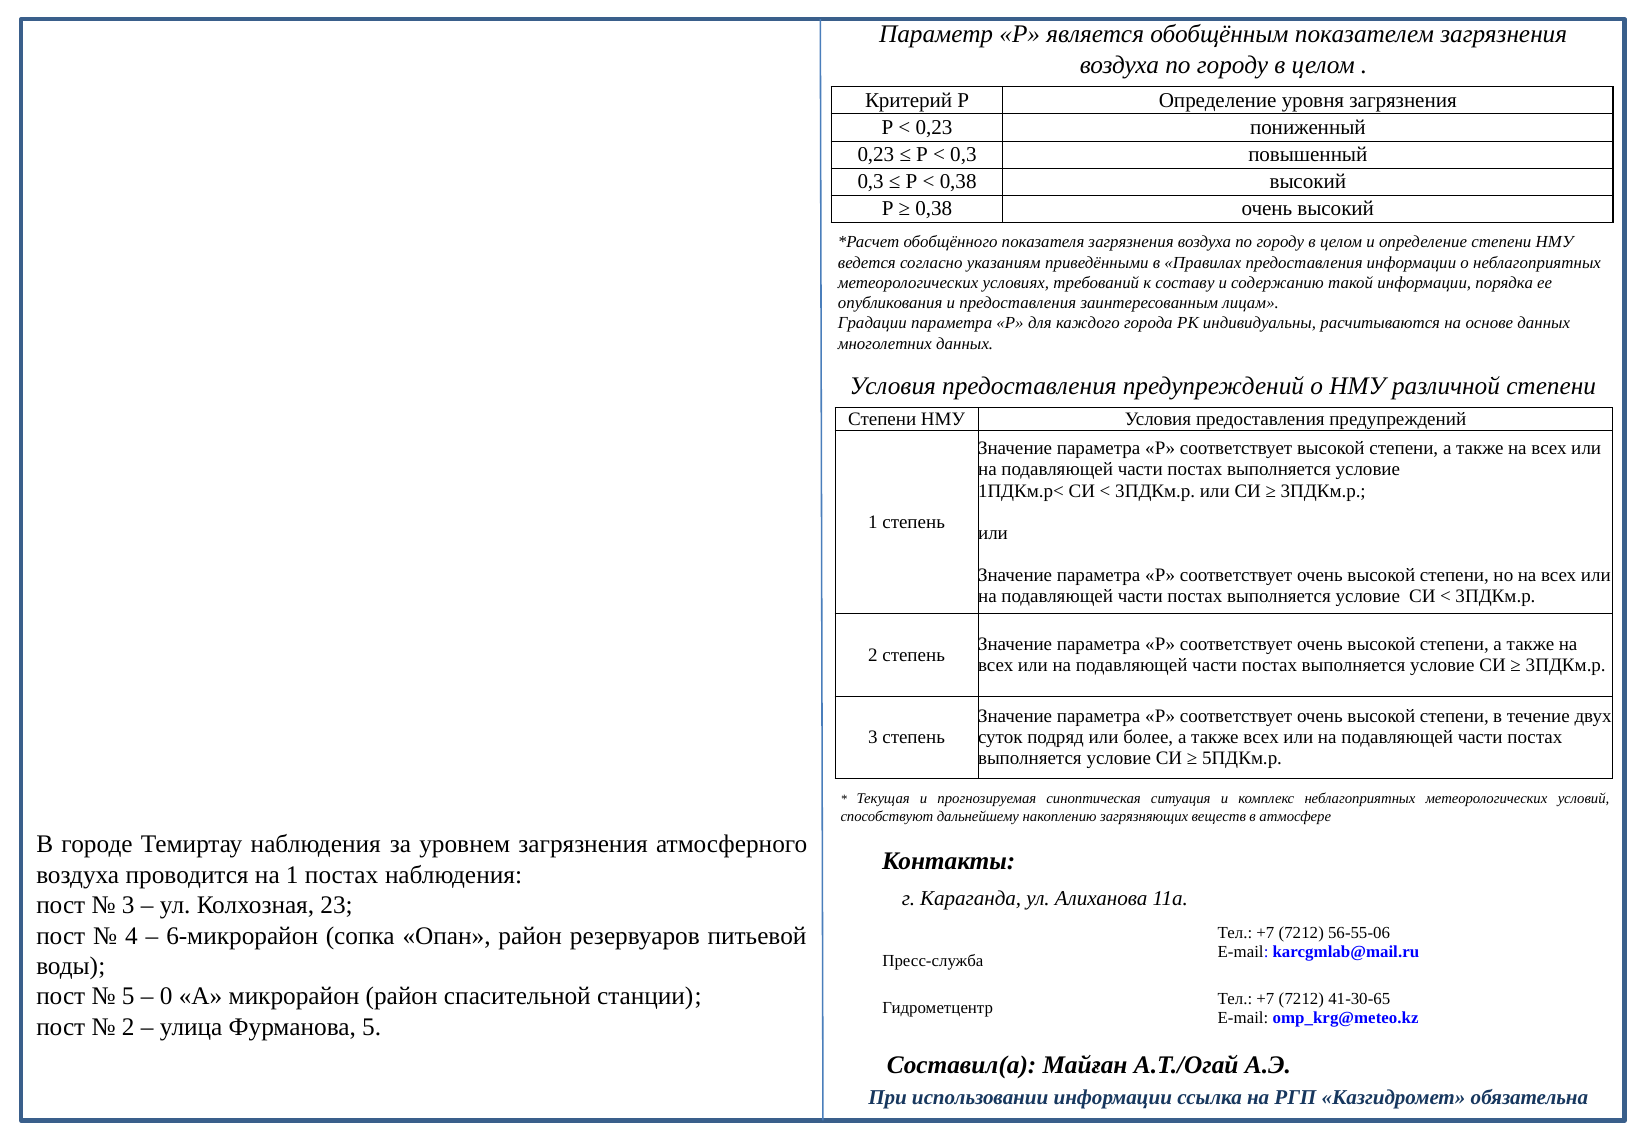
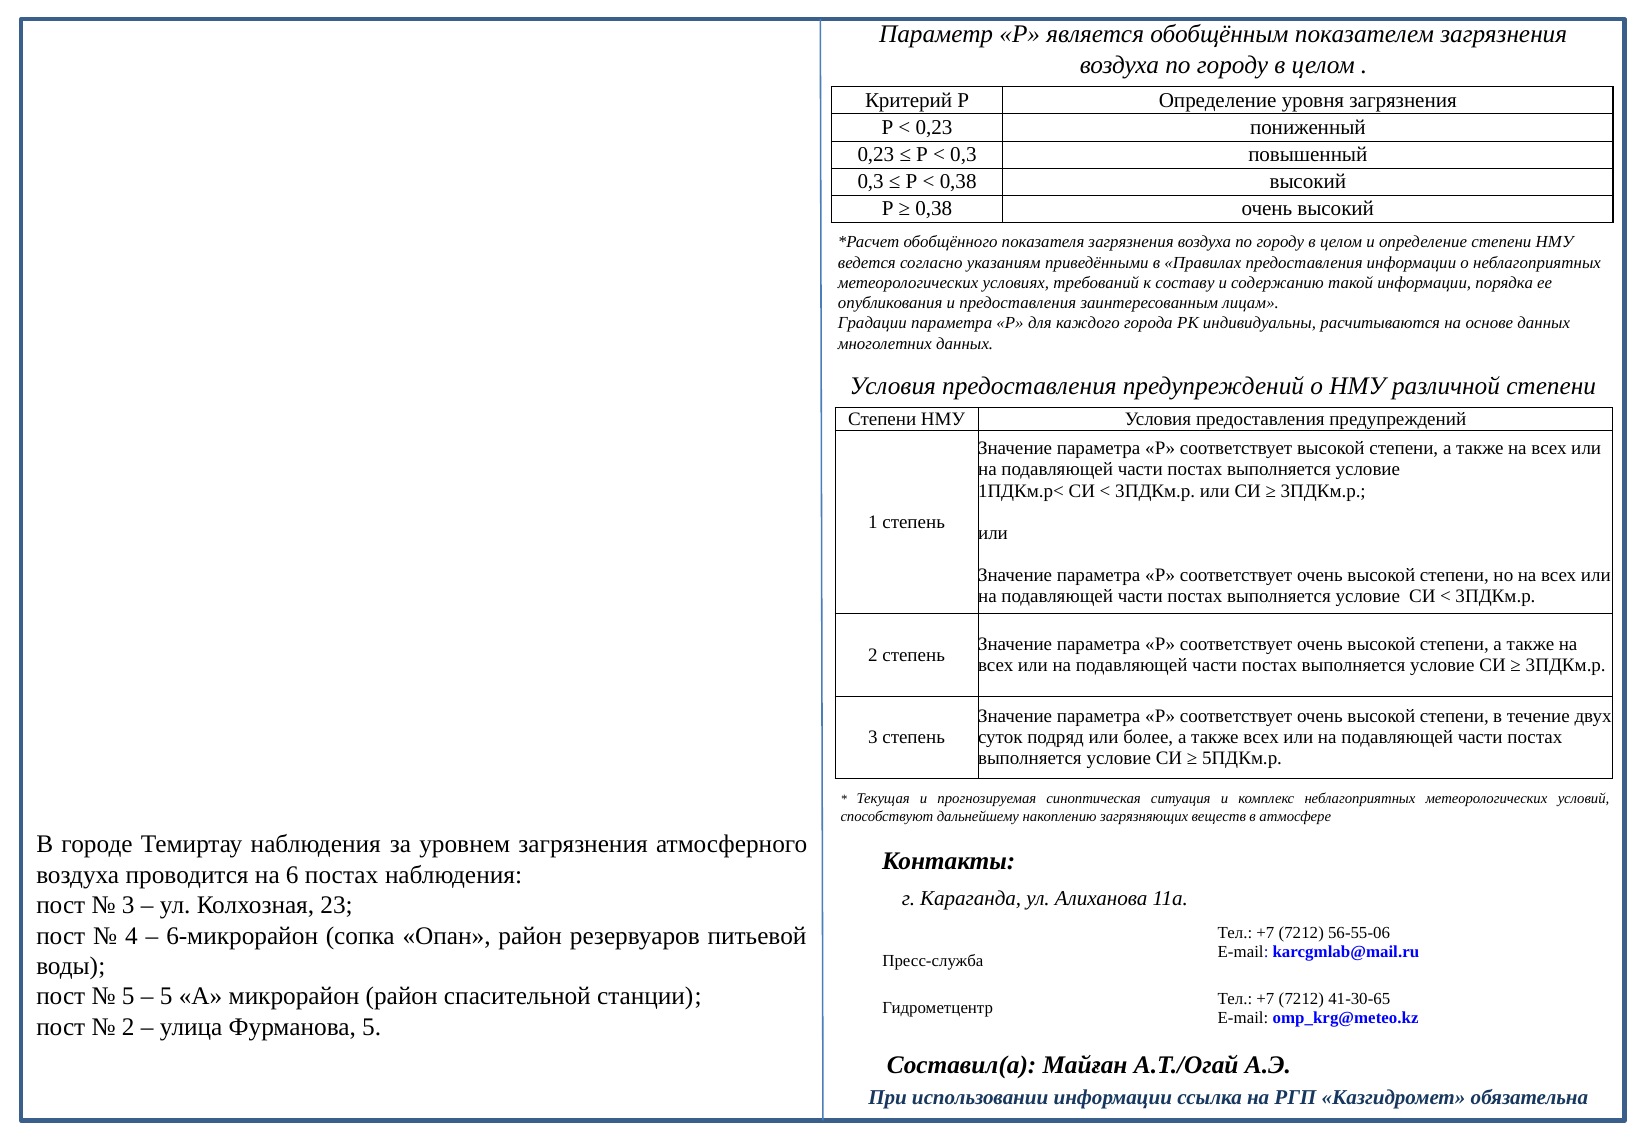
на 1: 1 -> 6
0 at (166, 996): 0 -> 5
